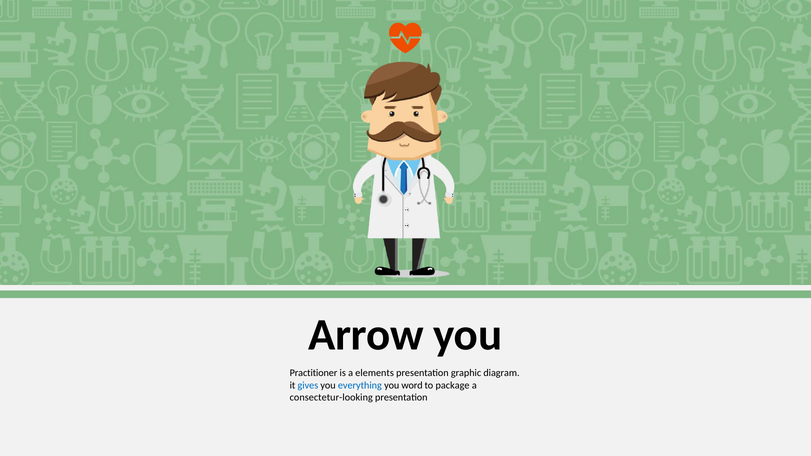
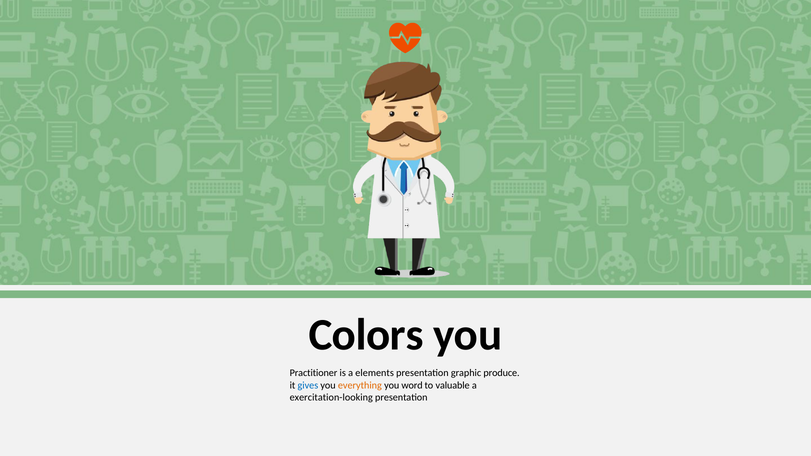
Arrow: Arrow -> Colors
diagram: diagram -> produce
everything colour: blue -> orange
package: package -> valuable
consectetur-looking: consectetur-looking -> exercitation-looking
